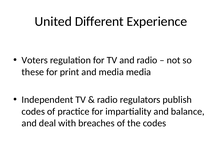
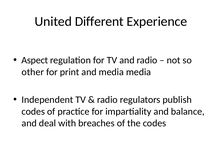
Voters: Voters -> Aspect
these: these -> other
